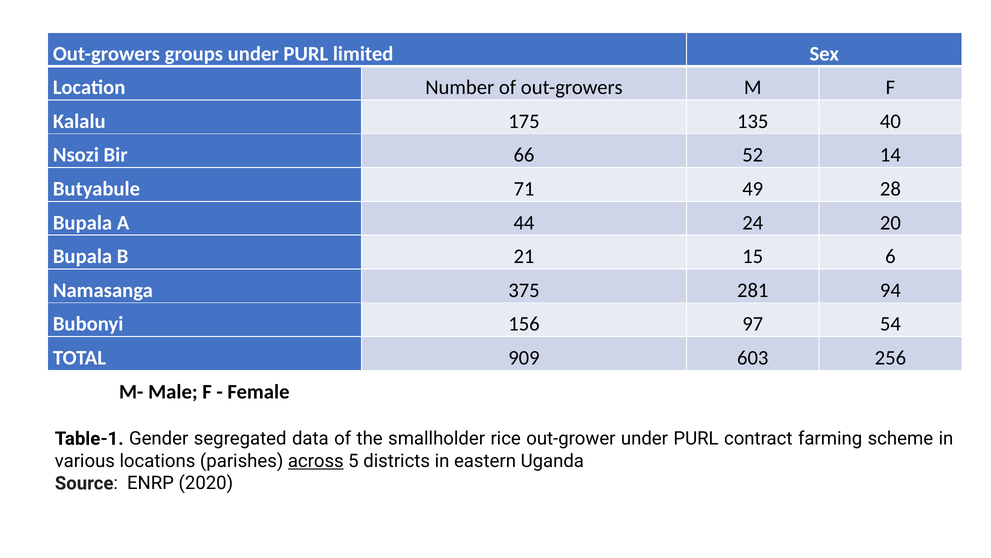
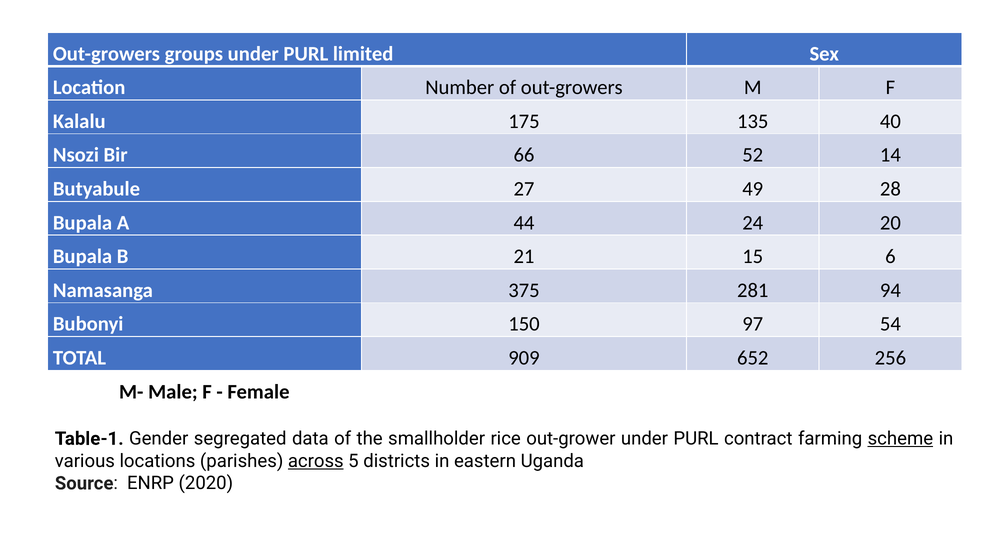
71: 71 -> 27
156: 156 -> 150
603: 603 -> 652
scheme underline: none -> present
